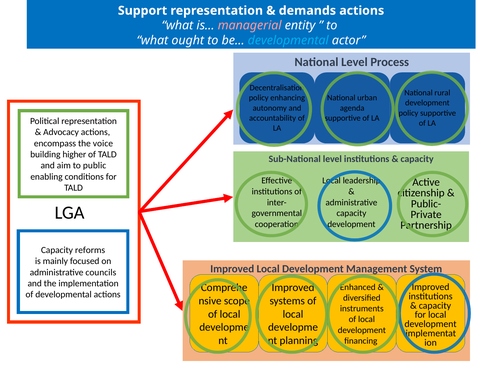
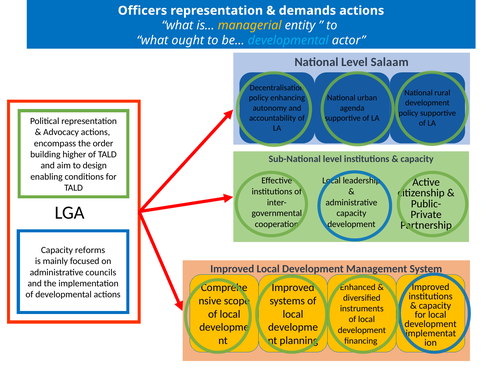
Support: Support -> Officers
managerial colour: pink -> yellow
Process: Process -> Salaam
voice: voice -> order
public: public -> design
